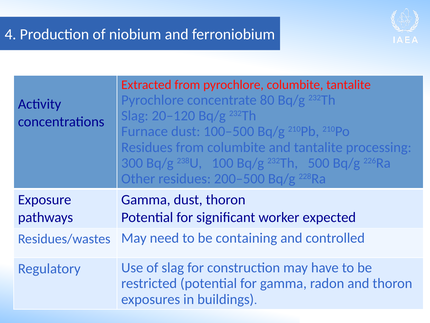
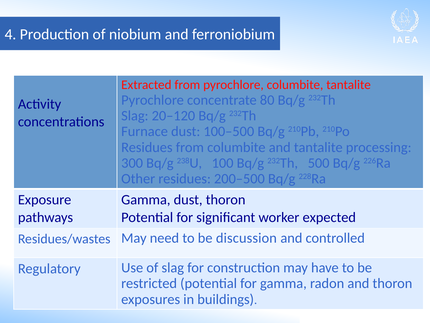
containing: containing -> discussion
